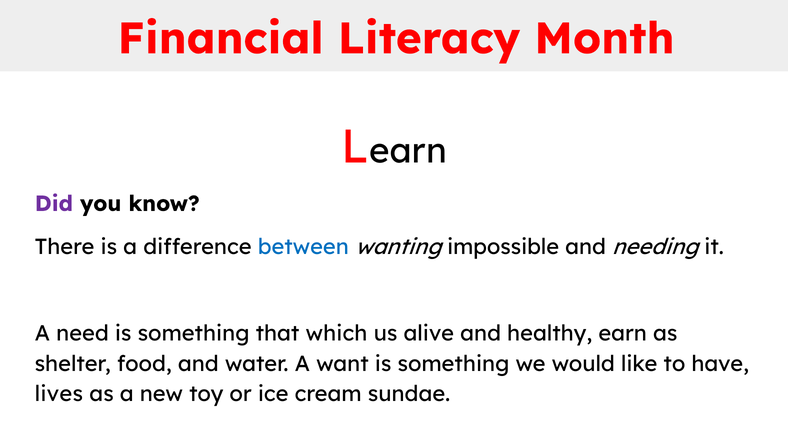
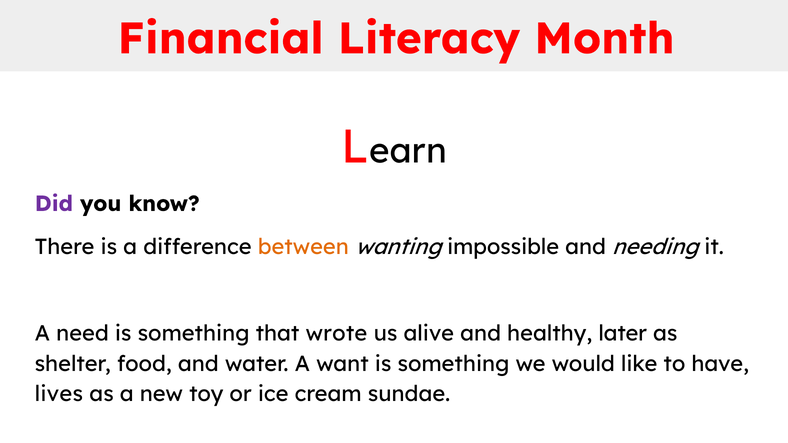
between colour: blue -> orange
which: which -> wrote
healthy earn: earn -> later
